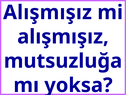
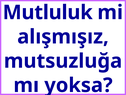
Alışmışız at (48, 12): Alışmışız -> Mutluluk
